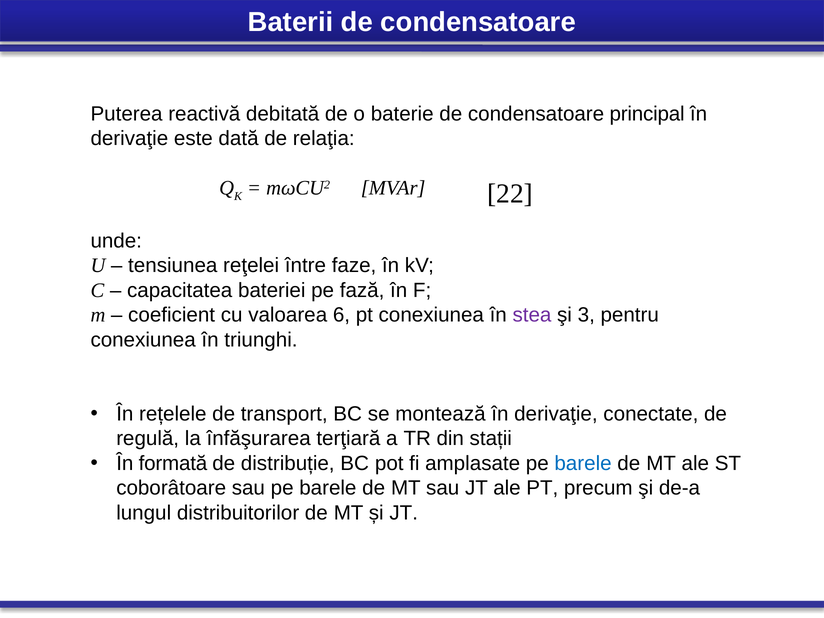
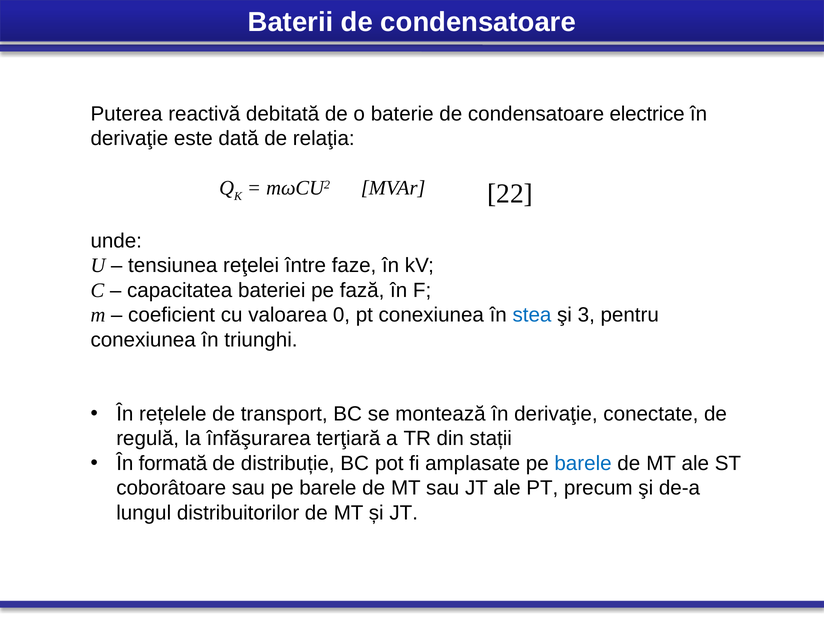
principal: principal -> electrice
6: 6 -> 0
stea colour: purple -> blue
